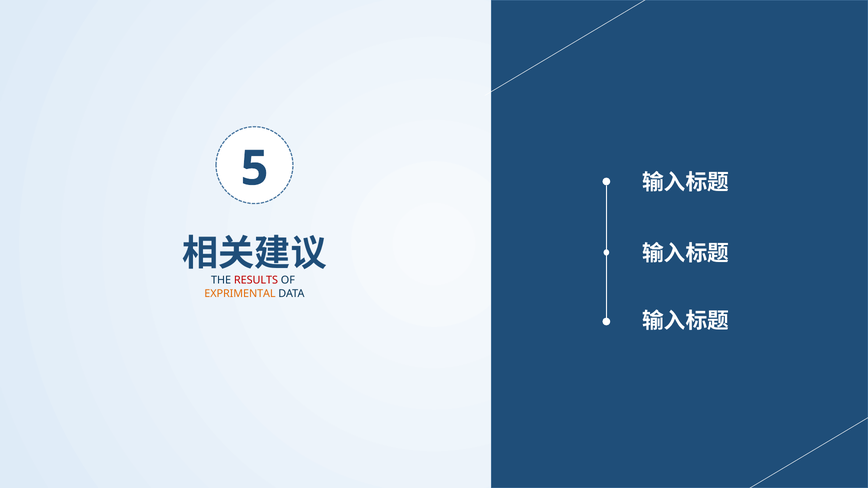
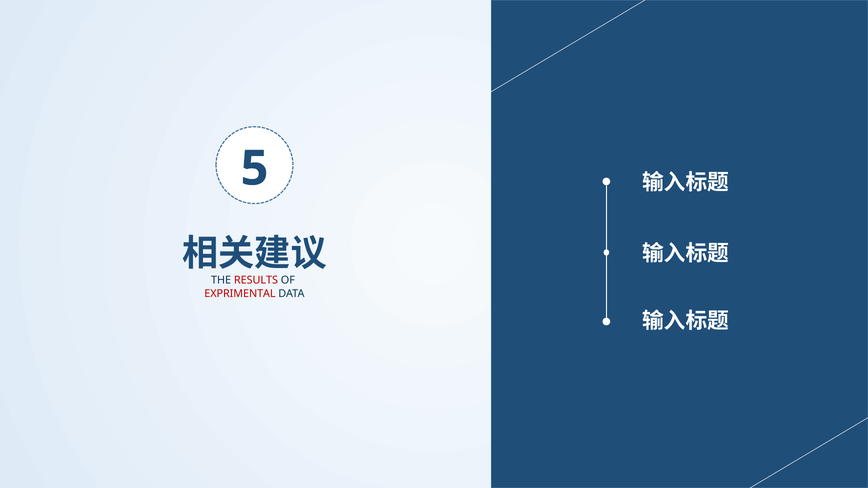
EXPRIMENTAL colour: orange -> red
